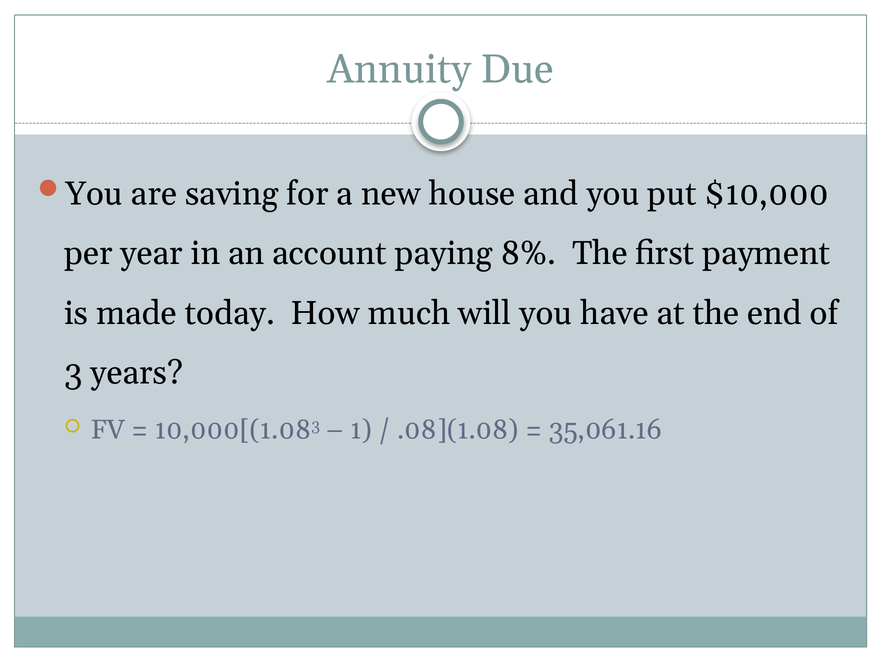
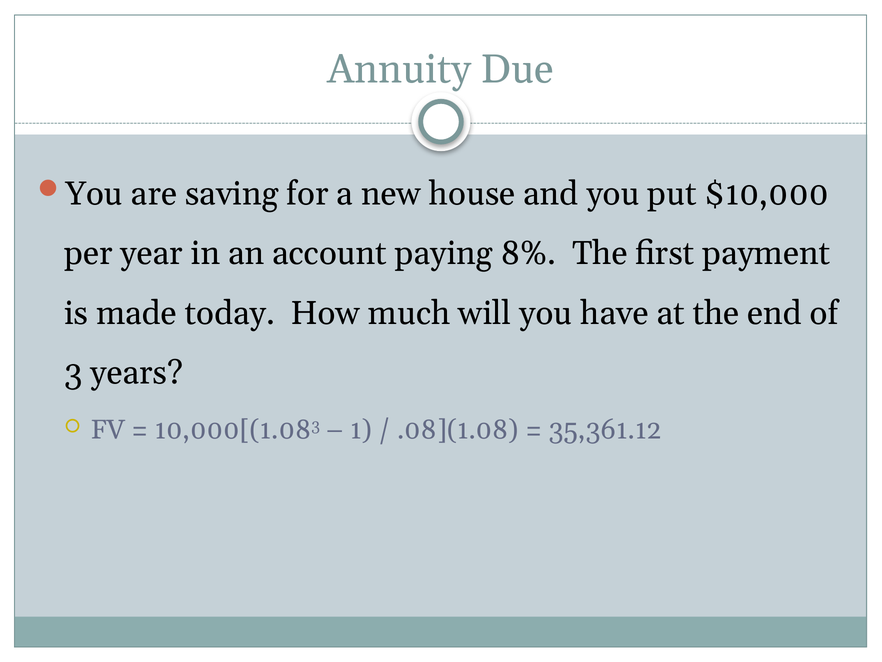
35,061.16: 35,061.16 -> 35,361.12
